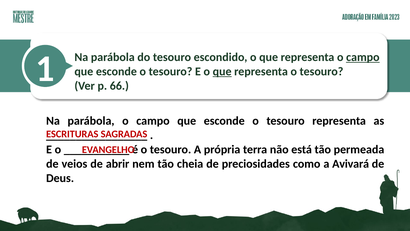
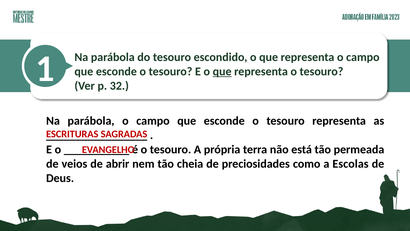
campo at (363, 57) underline: present -> none
66: 66 -> 32
Avivará: Avivará -> Escolas
